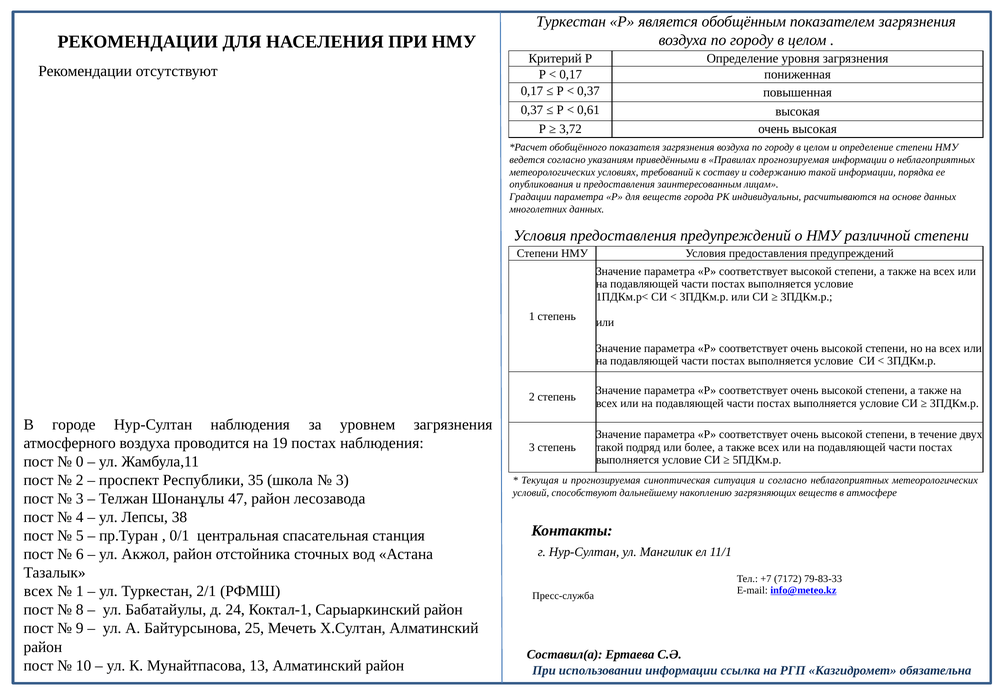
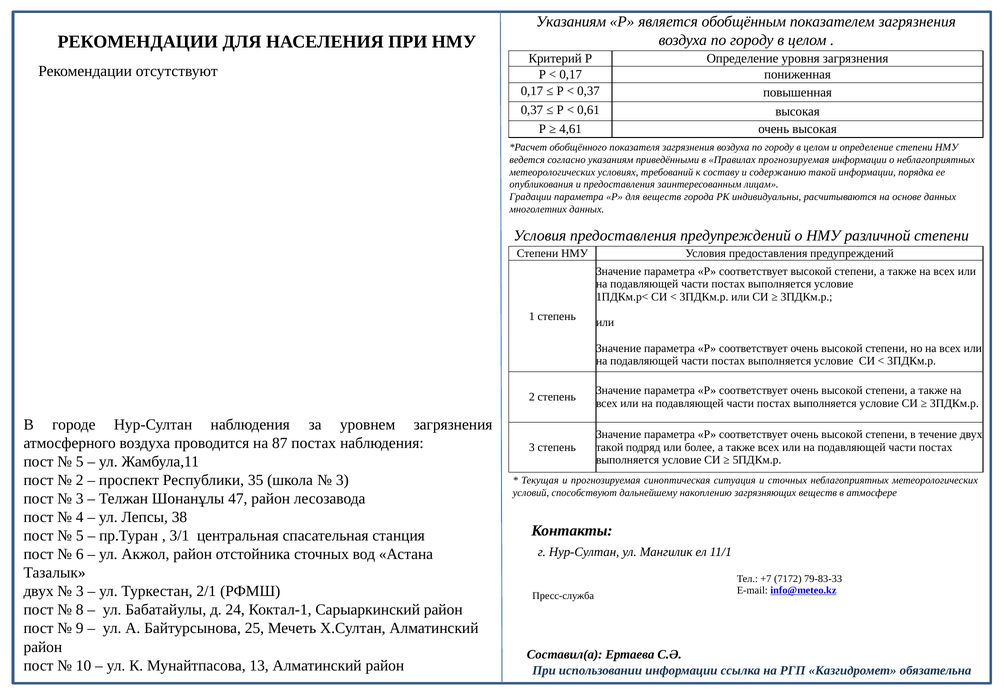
Туркестан at (571, 22): Туркестан -> Указаниям
3,72: 3,72 -> 4,61
19: 19 -> 87
0 at (80, 462): 0 -> 5
и согласно: согласно -> сточных
0/1: 0/1 -> 3/1
всех at (38, 591): всех -> двух
1 at (80, 591): 1 -> 3
